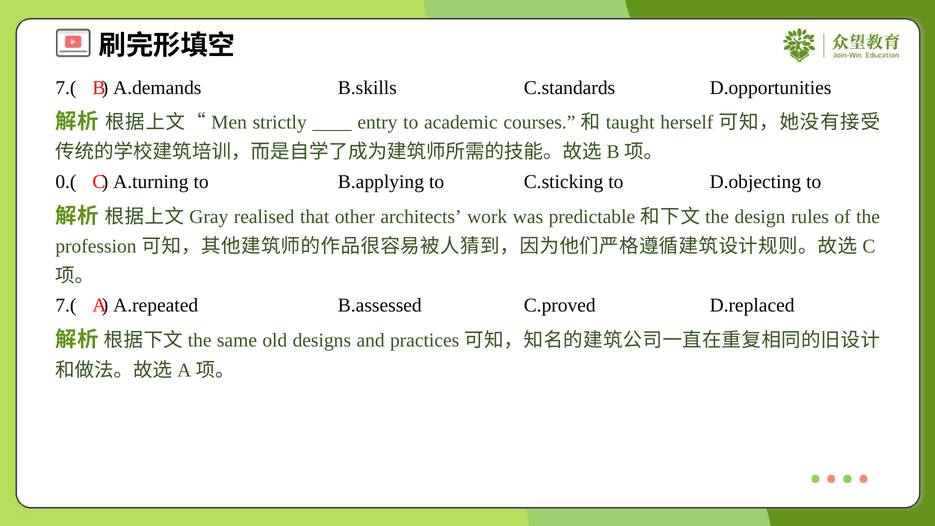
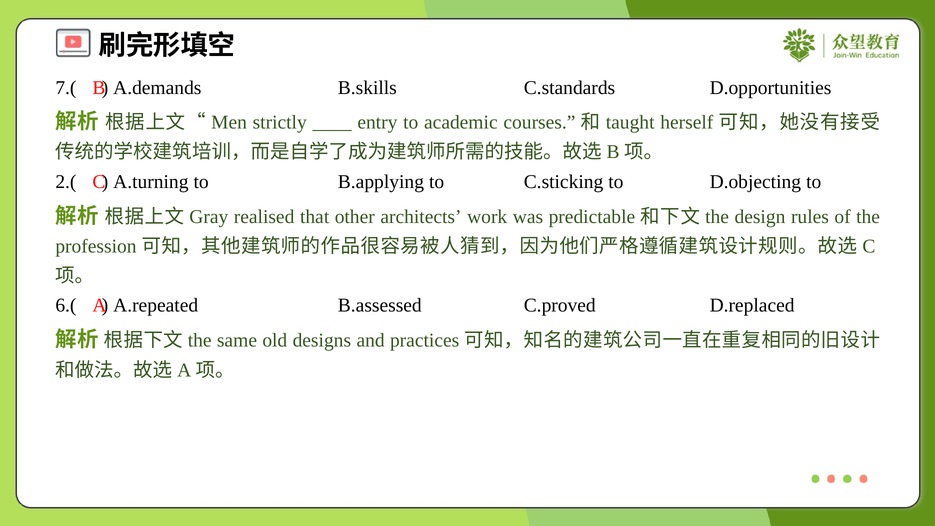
0.(: 0.( -> 2.(
7.( at (66, 305): 7.( -> 6.(
